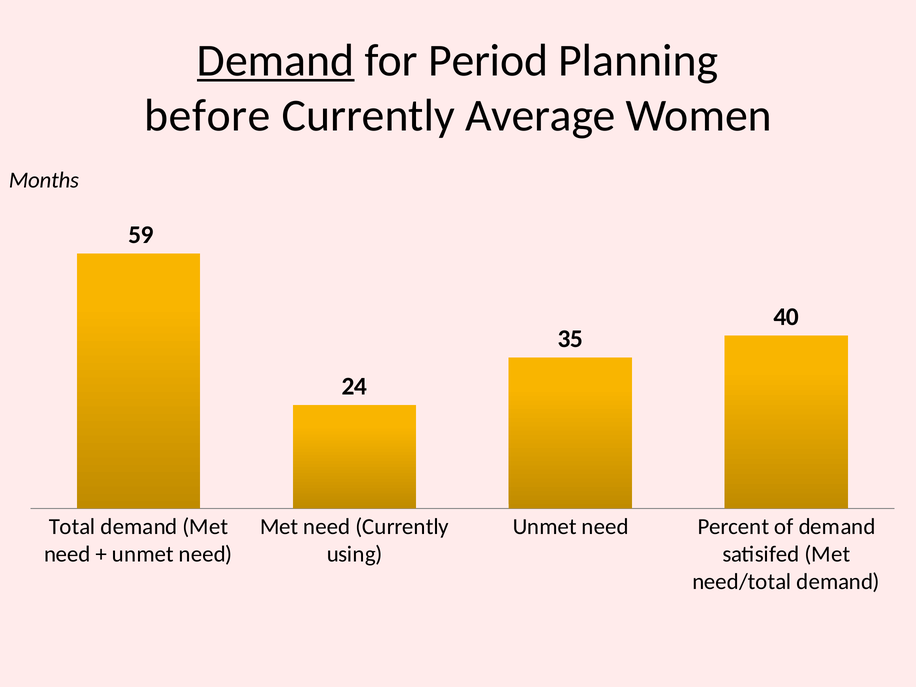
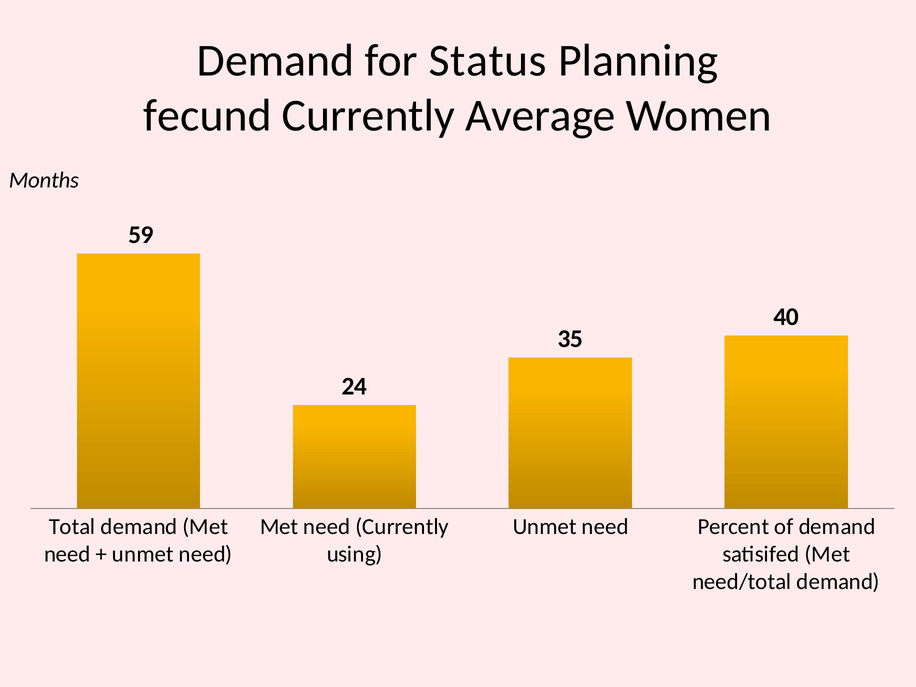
Demand at (276, 60) underline: present -> none
Period: Period -> Status
before: before -> fecund
